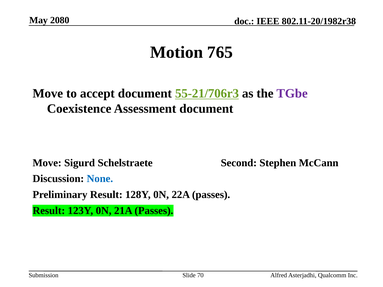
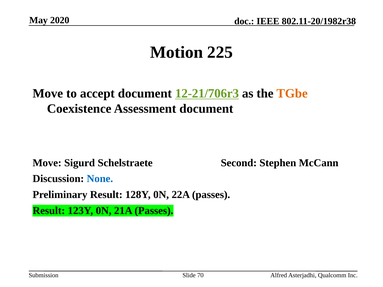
2080: 2080 -> 2020
765: 765 -> 225
55-21/706r3: 55-21/706r3 -> 12-21/706r3
TGbe colour: purple -> orange
